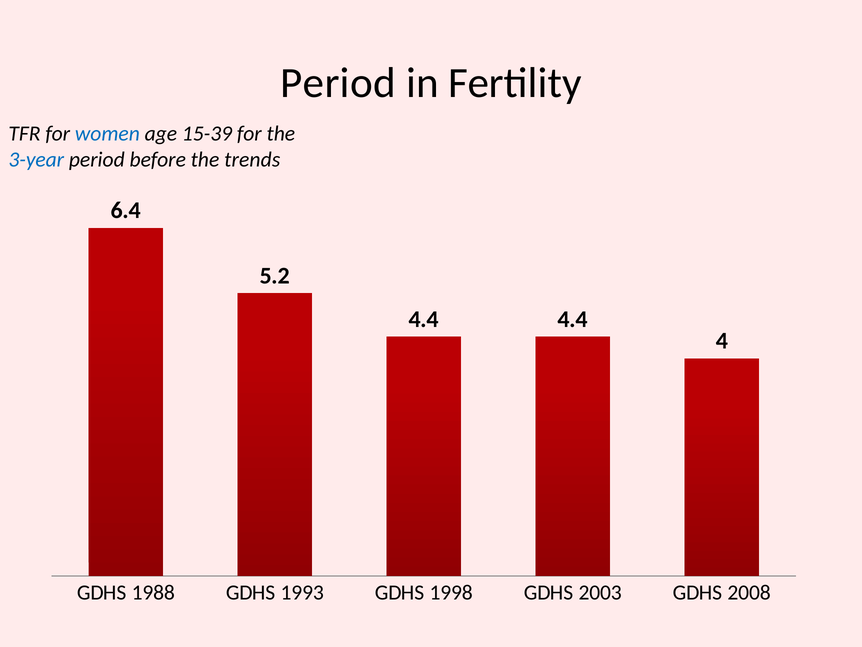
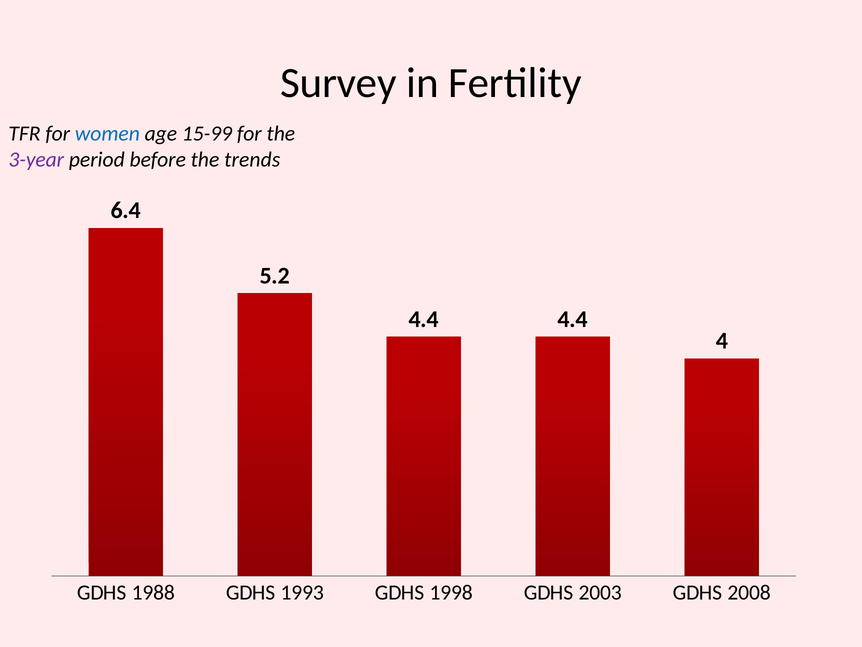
Period at (338, 83): Period -> Survey
15-39: 15-39 -> 15-99
3-year colour: blue -> purple
